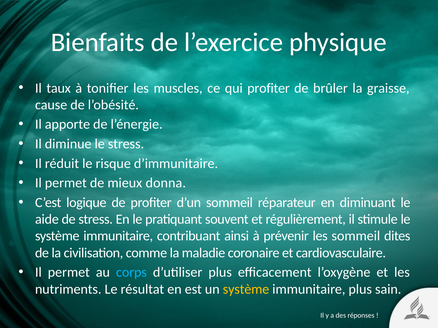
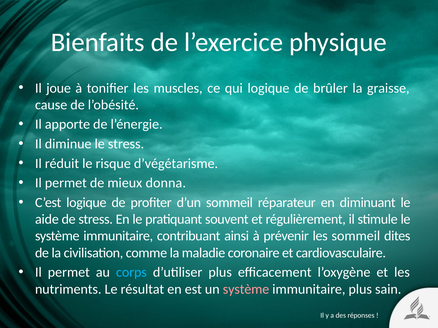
taux: taux -> joue
qui profiter: profiter -> logique
d’immunitaire: d’immunitaire -> d’végétarisme
système at (246, 290) colour: yellow -> pink
